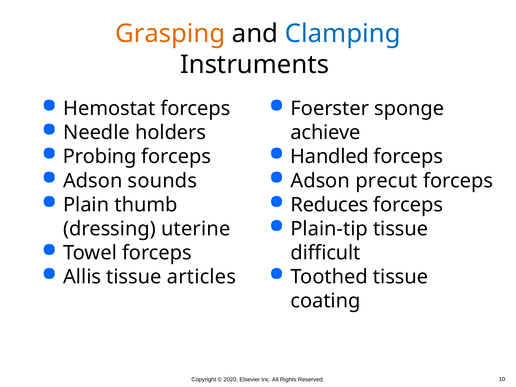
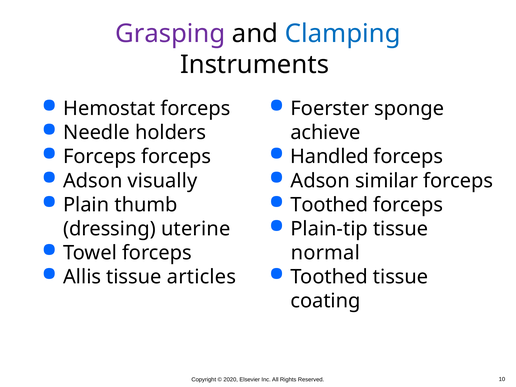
Grasping colour: orange -> purple
Probing at (100, 157): Probing -> Forceps
sounds: sounds -> visually
precut: precut -> similar
Reduces at (329, 205): Reduces -> Toothed
difficult: difficult -> normal
